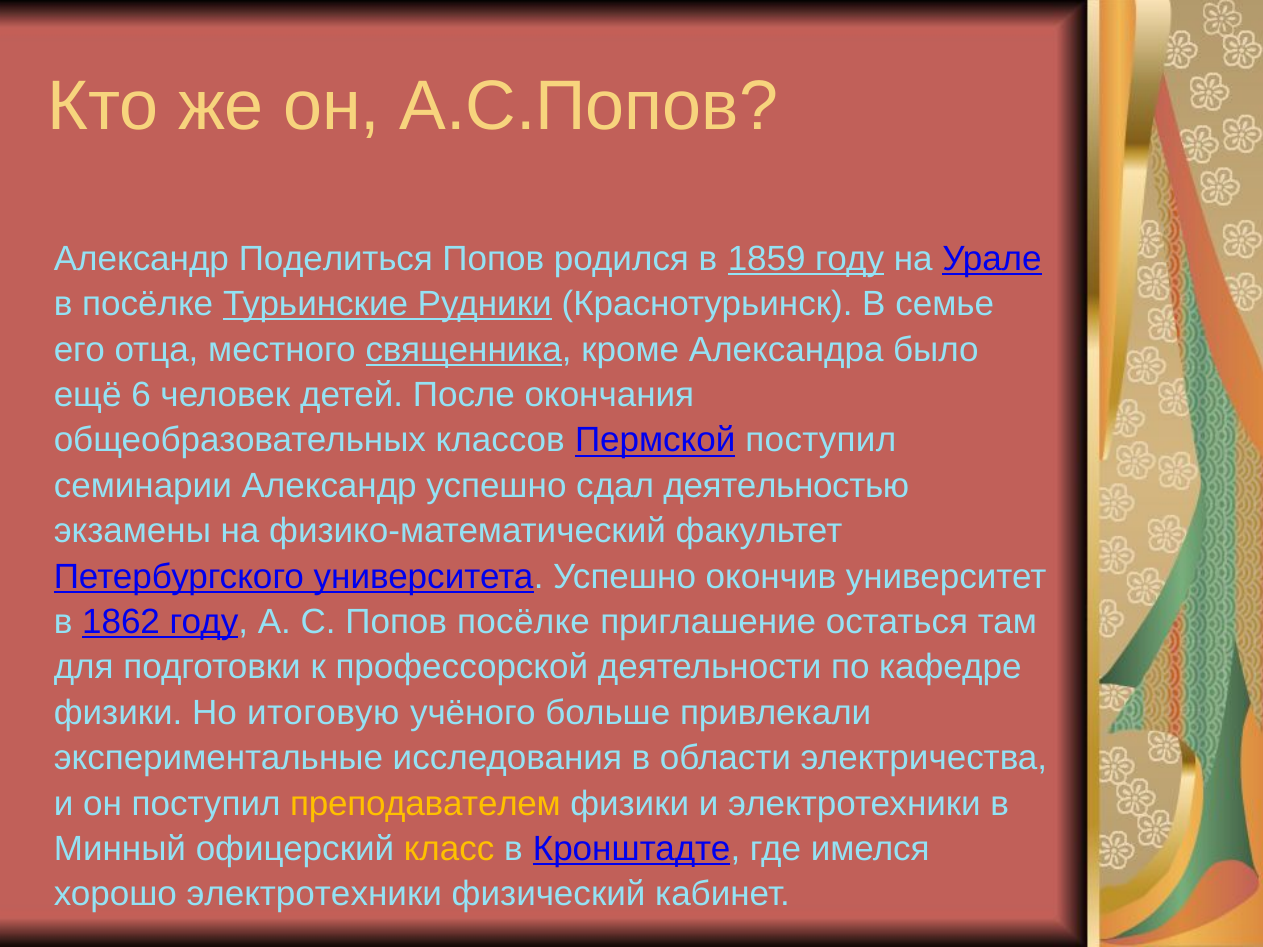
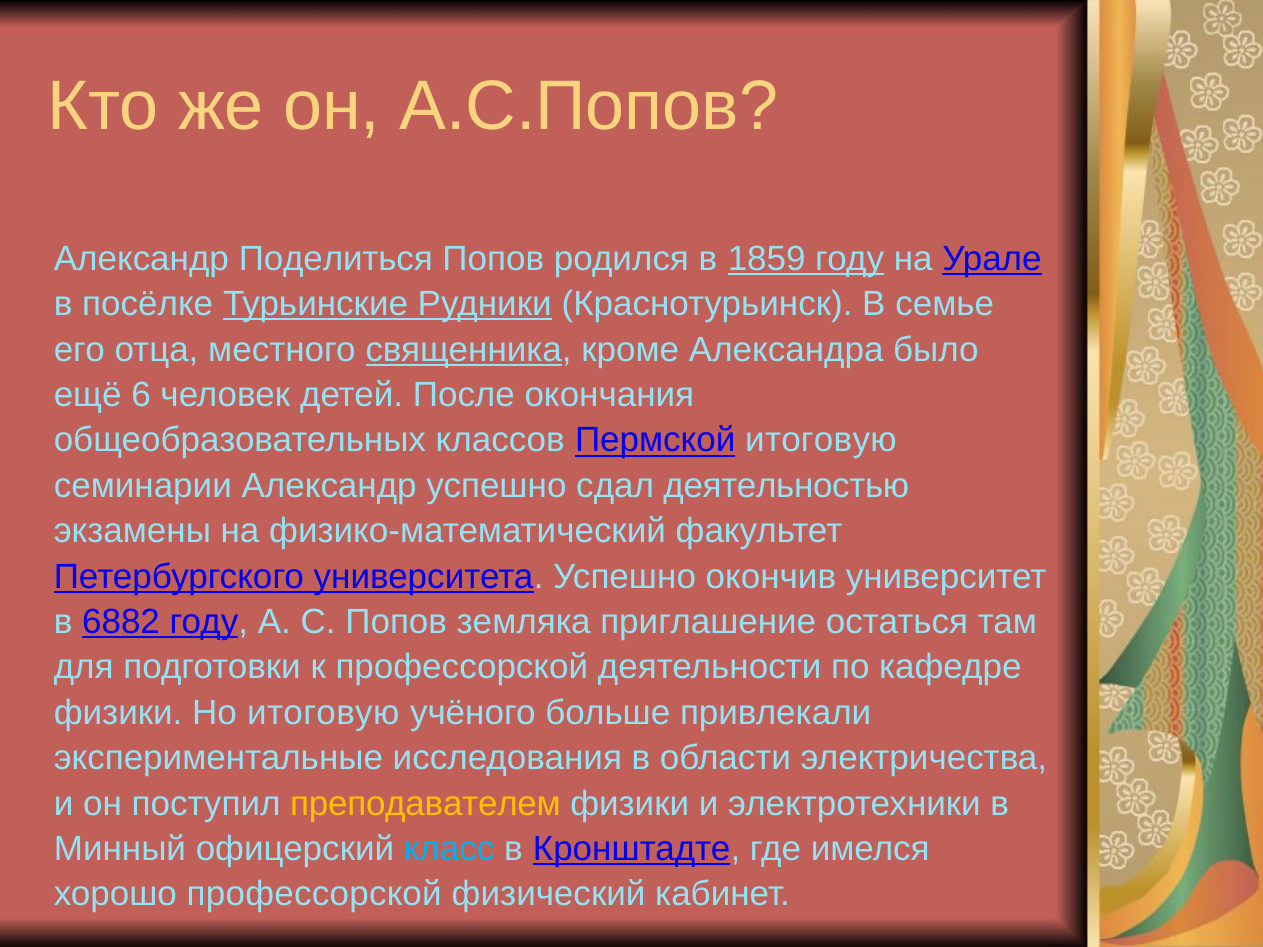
Пермской поступил: поступил -> итоговую
1862: 1862 -> 6882
Попов посёлке: посёлке -> земляка
класс colour: yellow -> light blue
хорошо электротехники: электротехники -> профессорской
